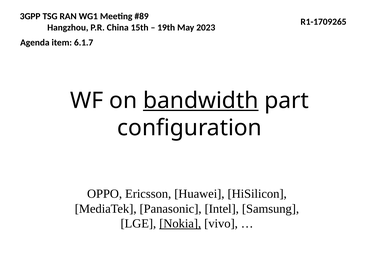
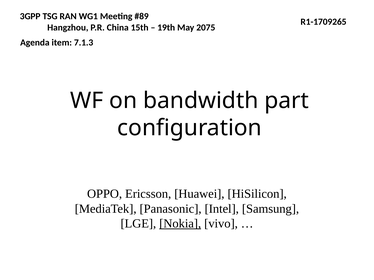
2023: 2023 -> 2075
6.1.7: 6.1.7 -> 7.1.3
bandwidth underline: present -> none
